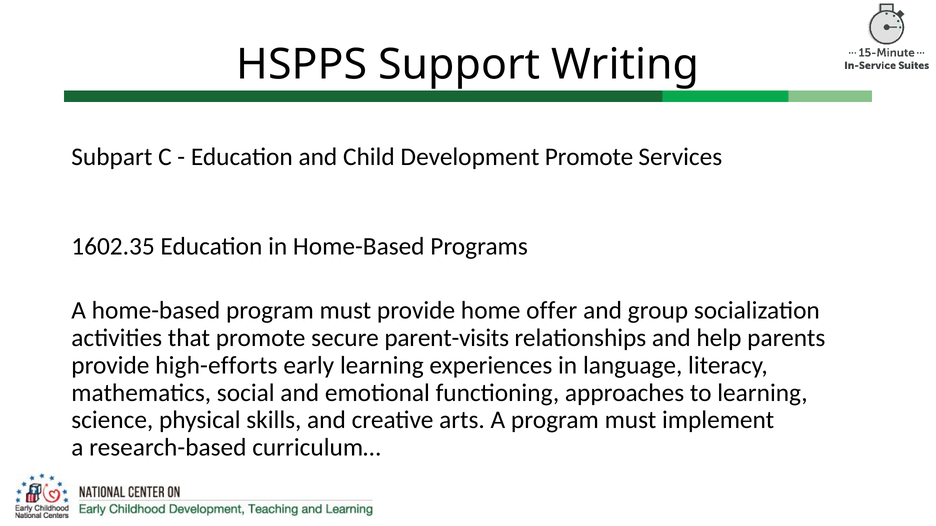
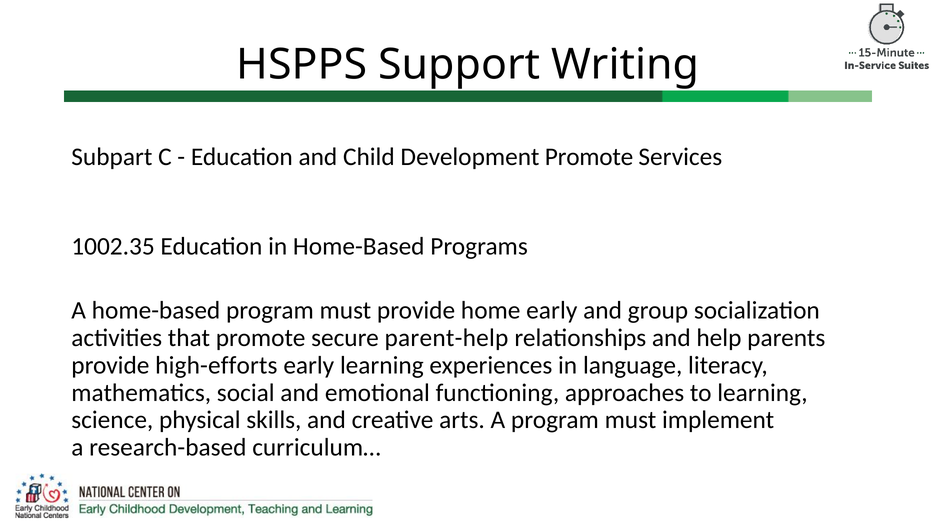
1602.35: 1602.35 -> 1002.35
home offer: offer -> early
parent-visits: parent-visits -> parent-help
